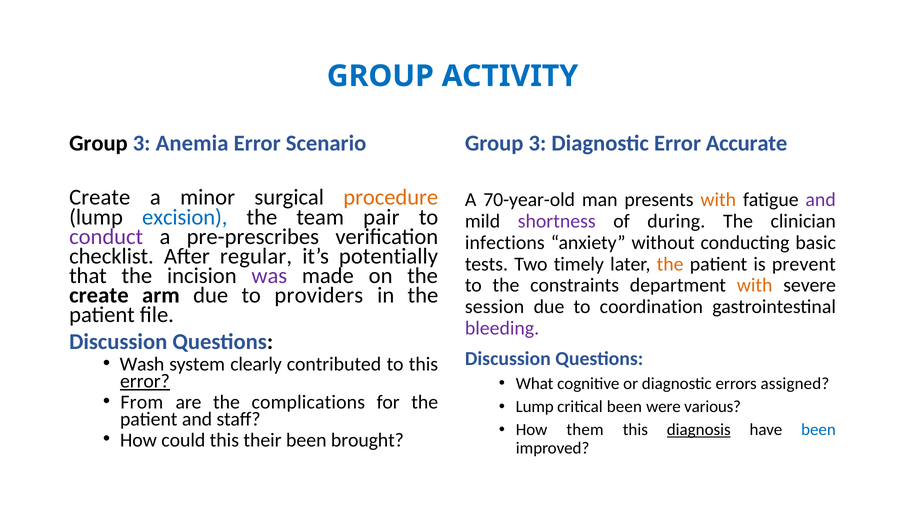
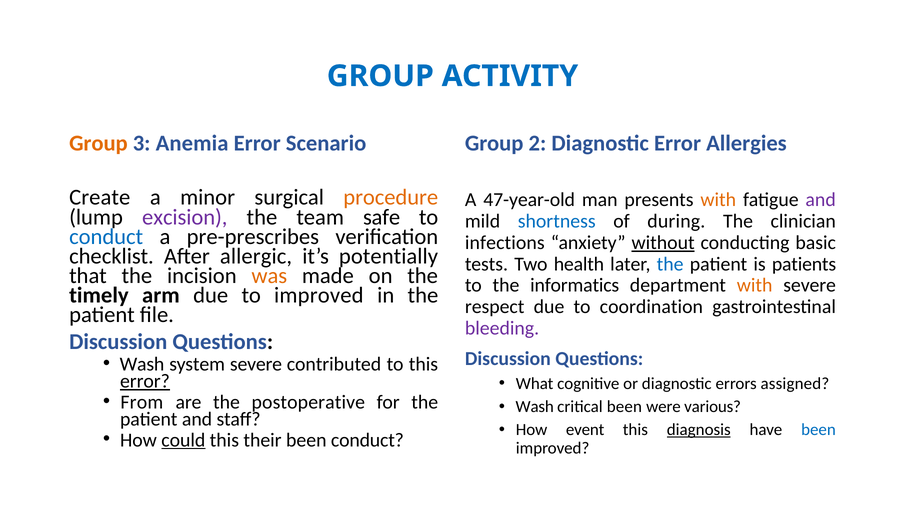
Group at (98, 143) colour: black -> orange
3 at (537, 143): 3 -> 2
Accurate: Accurate -> Allergies
70-year-old: 70-year-old -> 47-year-old
excision colour: blue -> purple
pair: pair -> safe
shortness colour: purple -> blue
conduct at (106, 237) colour: purple -> blue
without underline: none -> present
regular: regular -> allergic
timely: timely -> health
the at (670, 264) colour: orange -> blue
prevent: prevent -> patients
was colour: purple -> orange
constraints: constraints -> informatics
create at (99, 295): create -> timely
to providers: providers -> improved
session: session -> respect
system clearly: clearly -> severe
complications: complications -> postoperative
Lump at (535, 407): Lump -> Wash
them: them -> event
could underline: none -> present
been brought: brought -> conduct
